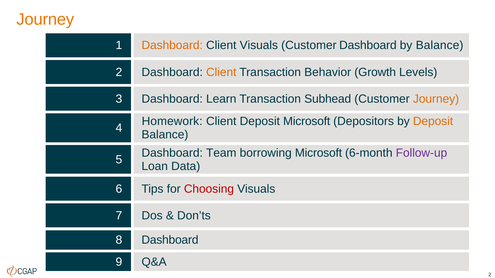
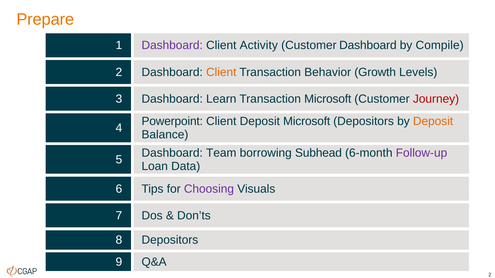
Journey at (45, 19): Journey -> Prepare
Dashboard at (172, 45) colour: orange -> purple
Client Visuals: Visuals -> Activity
by Balance: Balance -> Compile
Transaction Subhead: Subhead -> Microsoft
Journey at (436, 99) colour: orange -> red
Homework: Homework -> Powerpoint
borrowing Microsoft: Microsoft -> Subhead
Choosing colour: red -> purple
8 Dashboard: Dashboard -> Depositors
